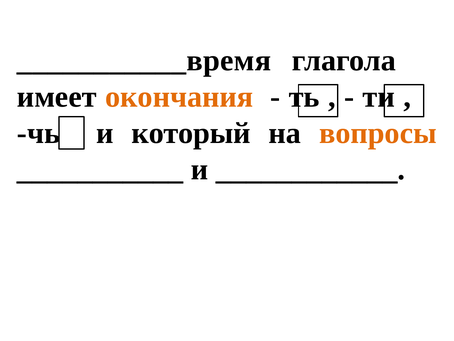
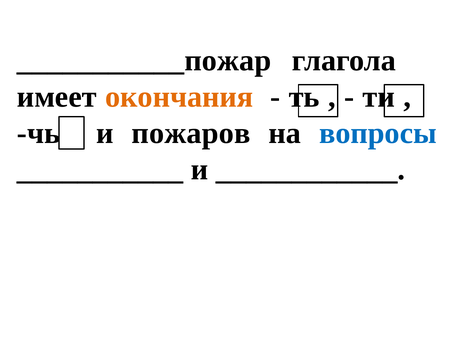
___________время: ___________время -> ___________пожар
который: который -> пожаров
вопросы colour: orange -> blue
